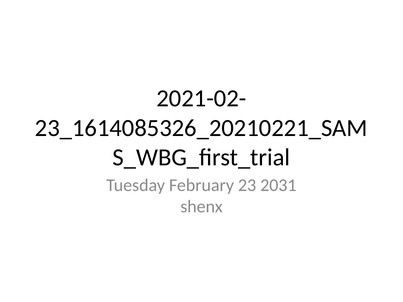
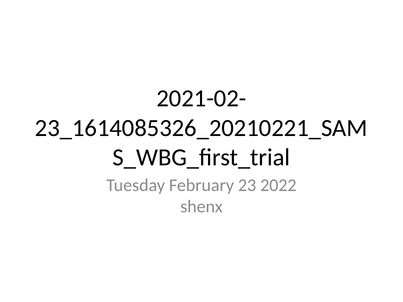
2031: 2031 -> 2022
